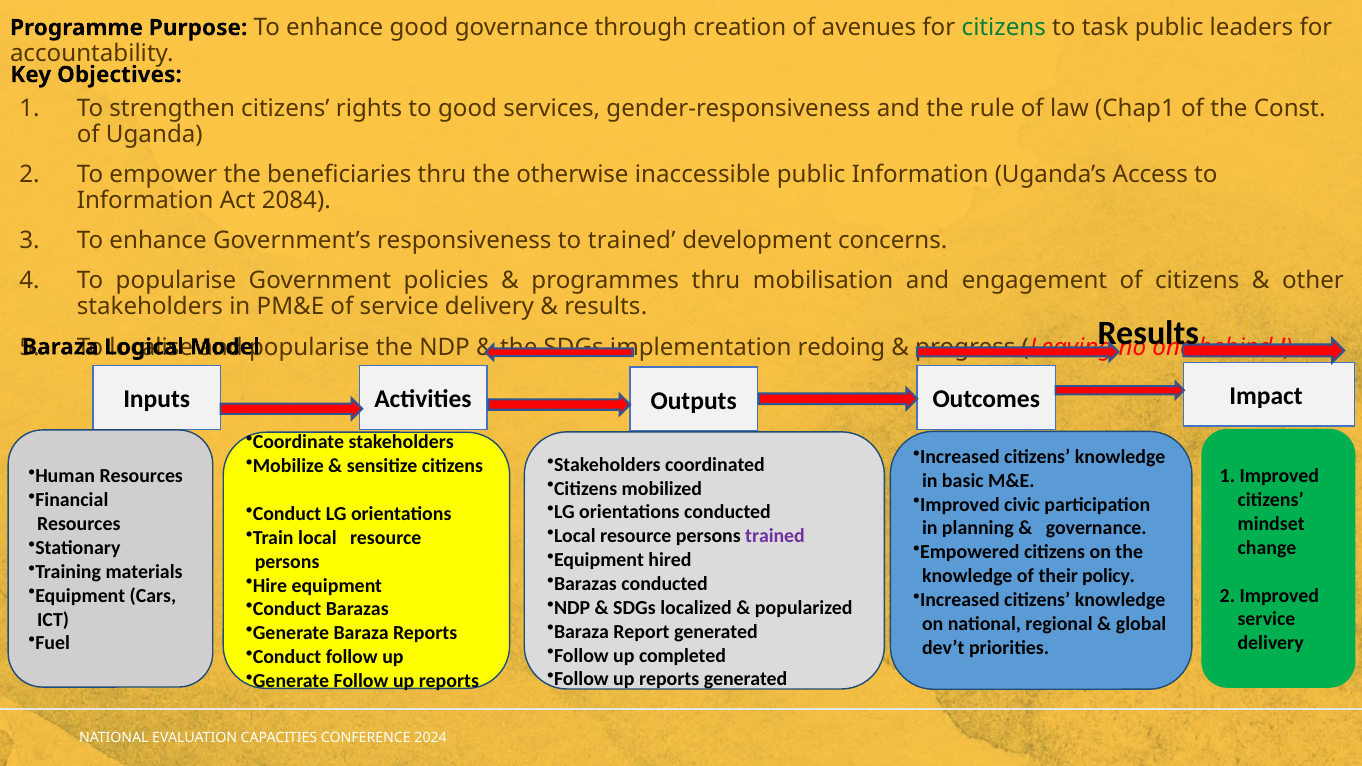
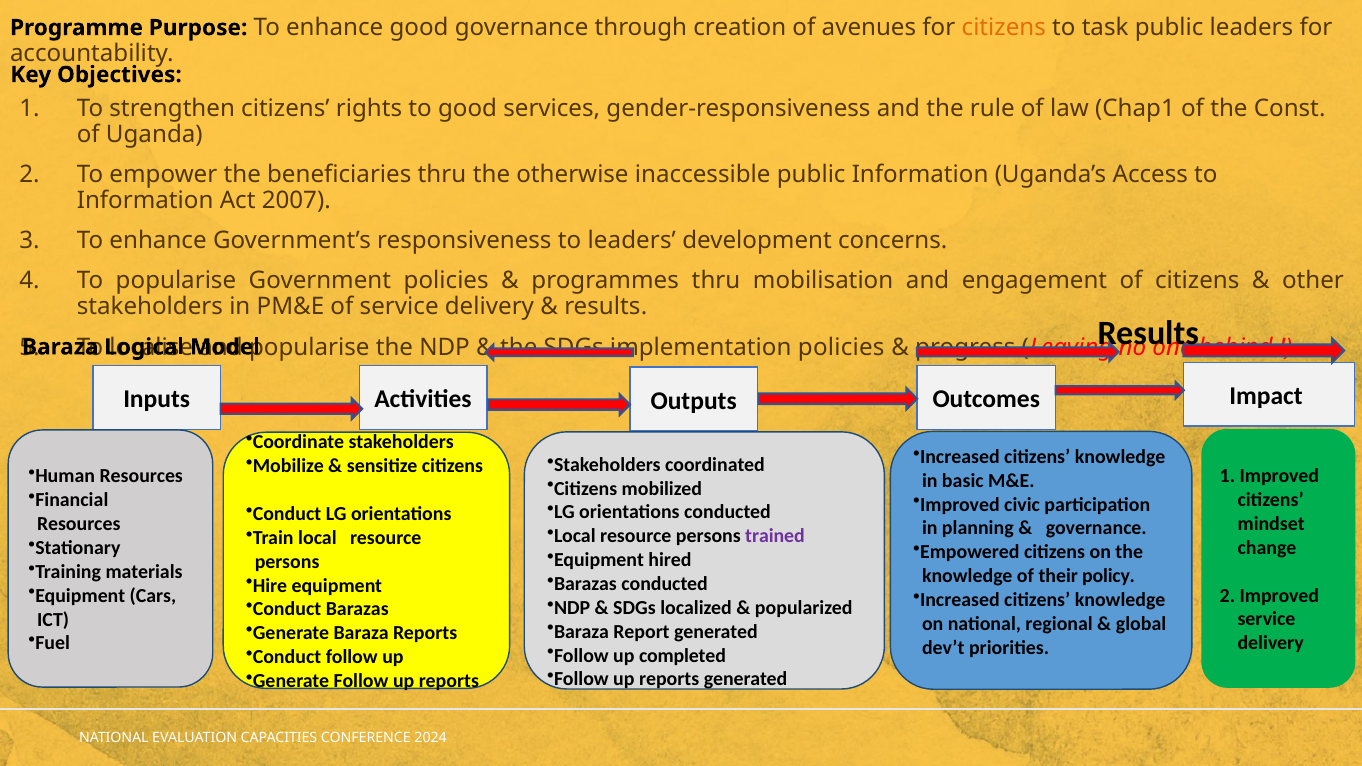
citizens at (1004, 27) colour: green -> orange
2084: 2084 -> 2007
to trained: trained -> leaders
implementation redoing: redoing -> policies
